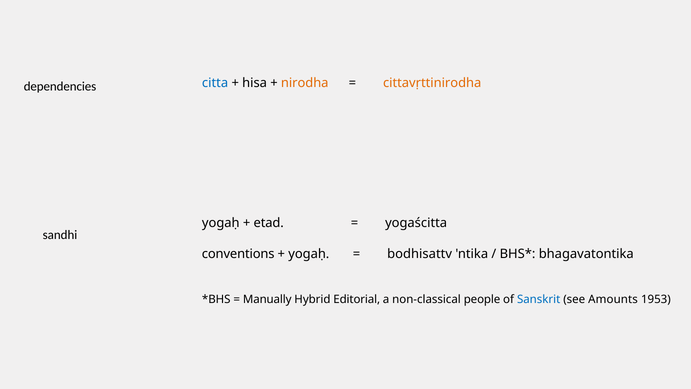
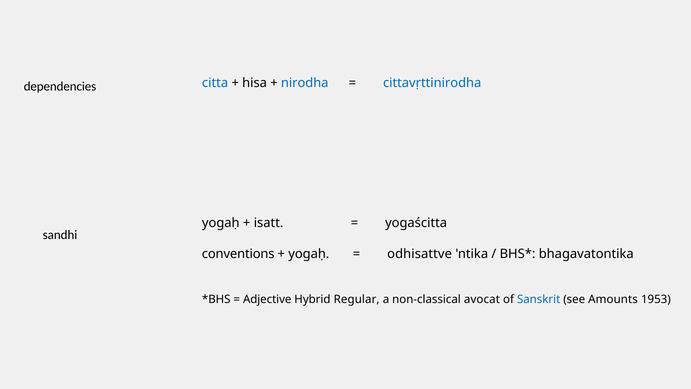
nirodha colour: orange -> blue
cittavṛttinirodha colour: orange -> blue
etad: etad -> isatt
bodhisattv: bodhisattv -> odhisattve
Manually: Manually -> Adjective
Editorial: Editorial -> Regular
people: people -> avocat
